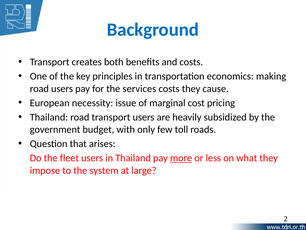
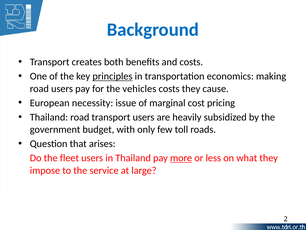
principles underline: none -> present
services: services -> vehicles
system: system -> service
